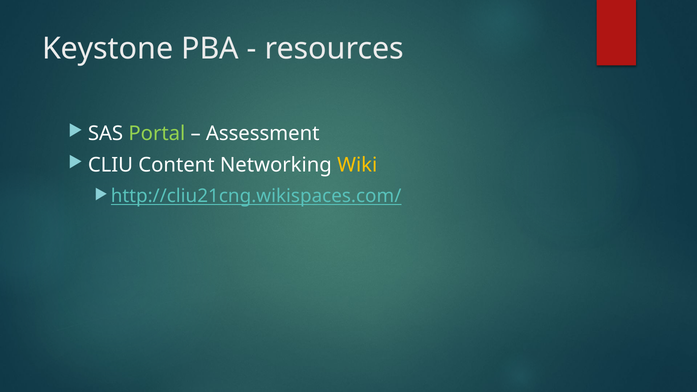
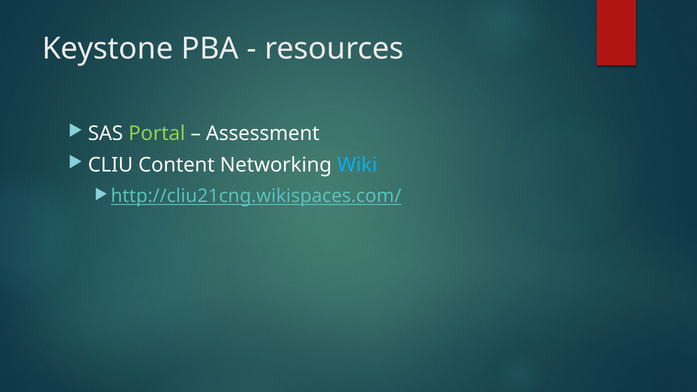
Wiki colour: yellow -> light blue
